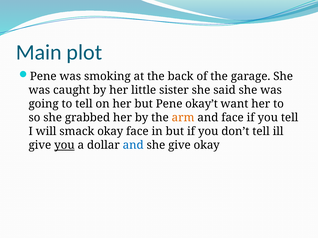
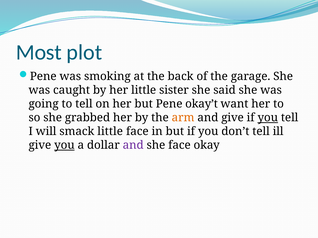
Main: Main -> Most
and face: face -> give
you at (268, 118) underline: none -> present
smack okay: okay -> little
and at (133, 145) colour: blue -> purple
she give: give -> face
